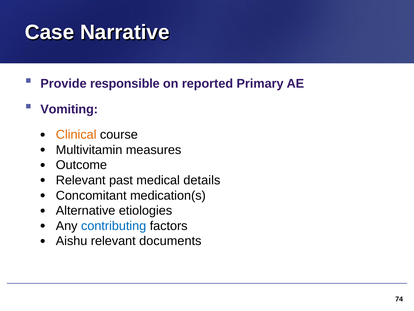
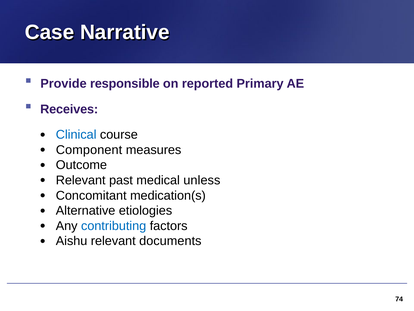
Vomiting: Vomiting -> Receives
Clinical colour: orange -> blue
Multivitamin: Multivitamin -> Component
details: details -> unless
